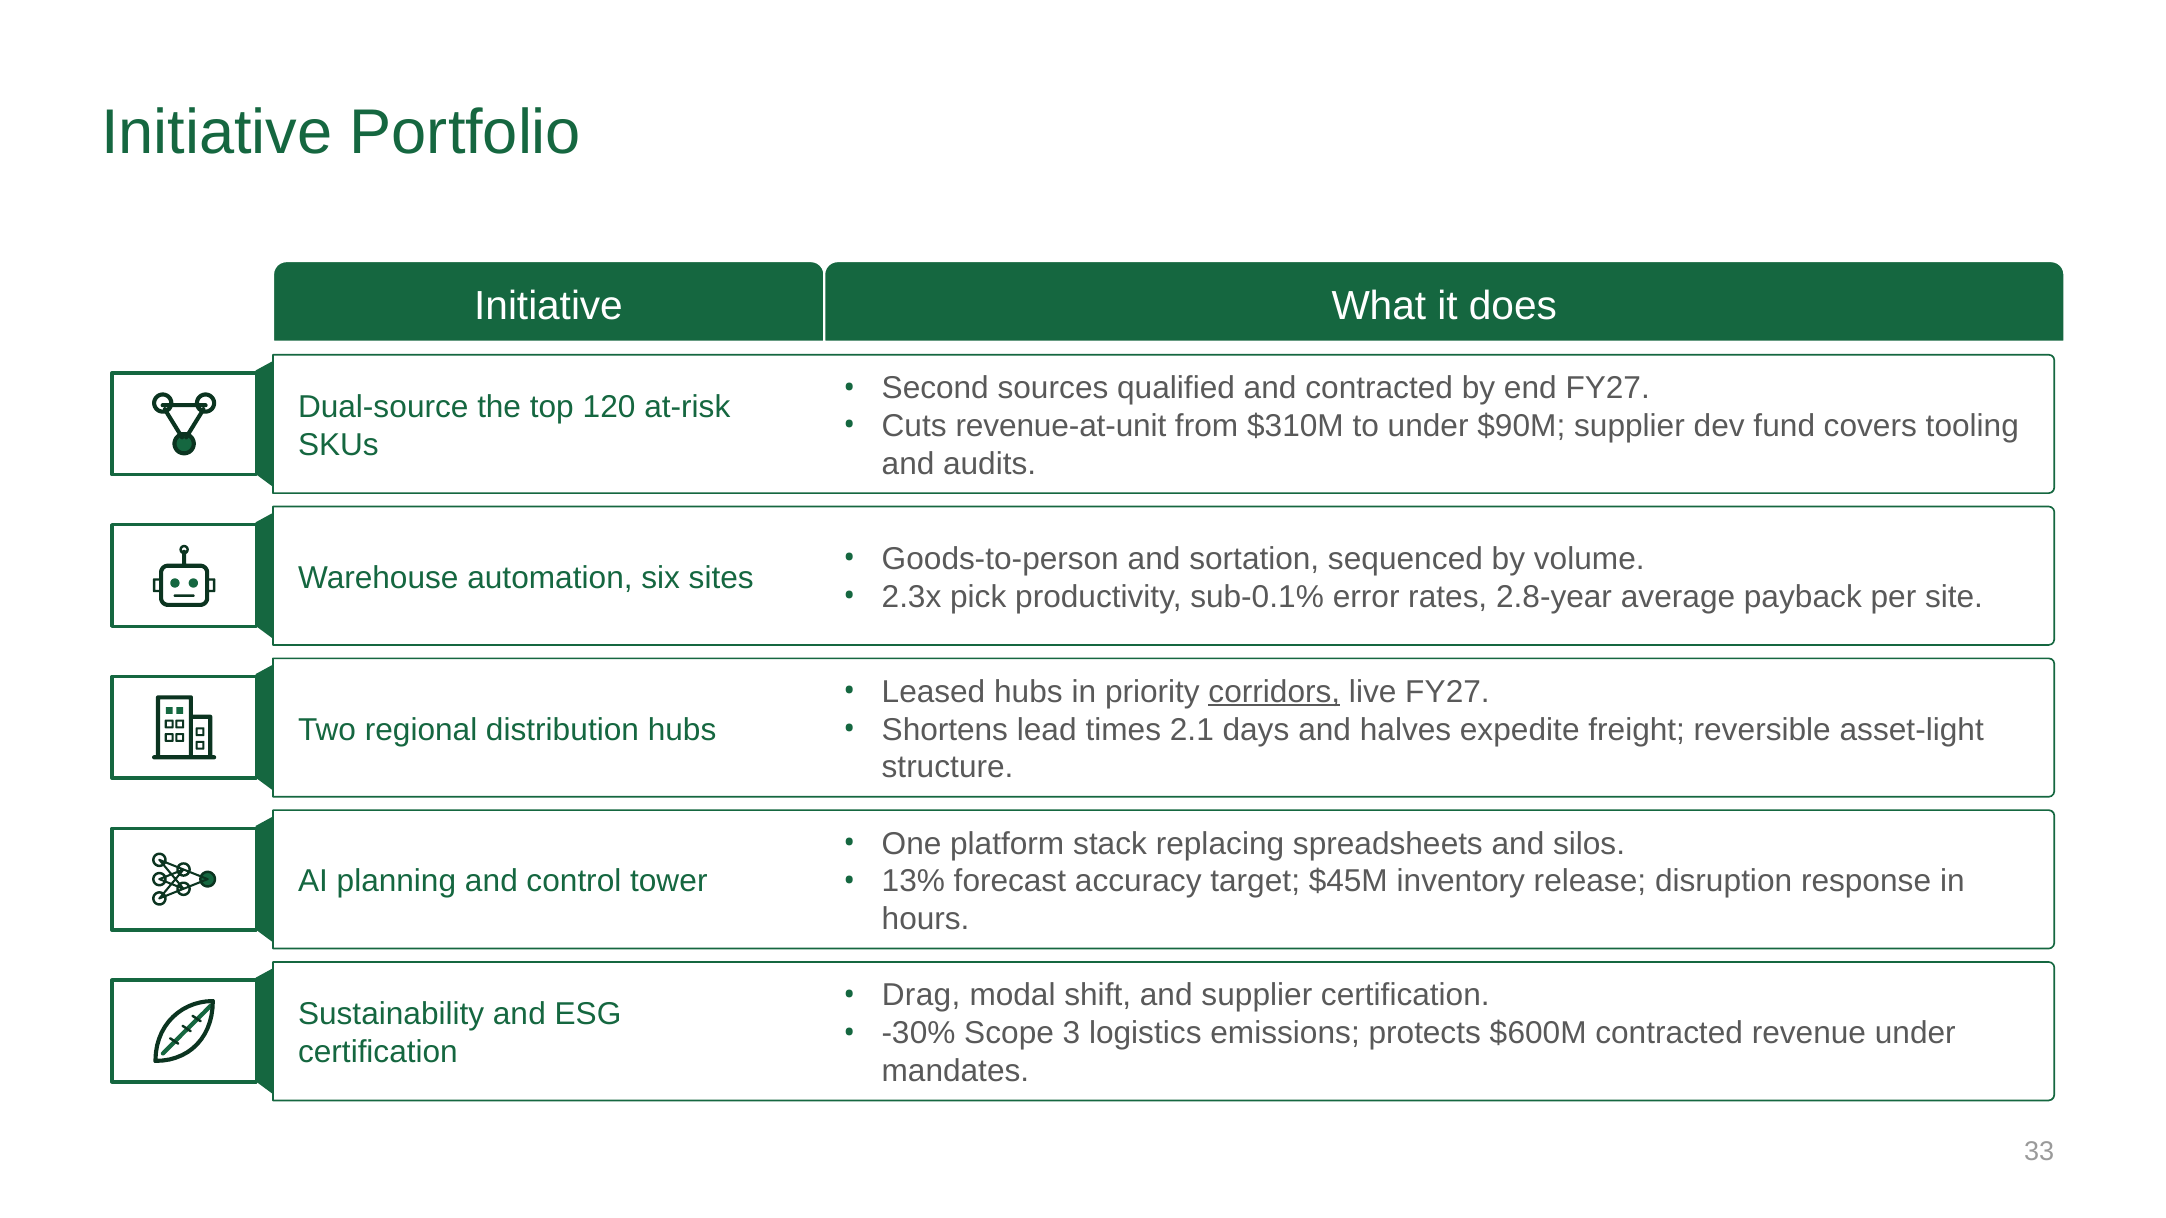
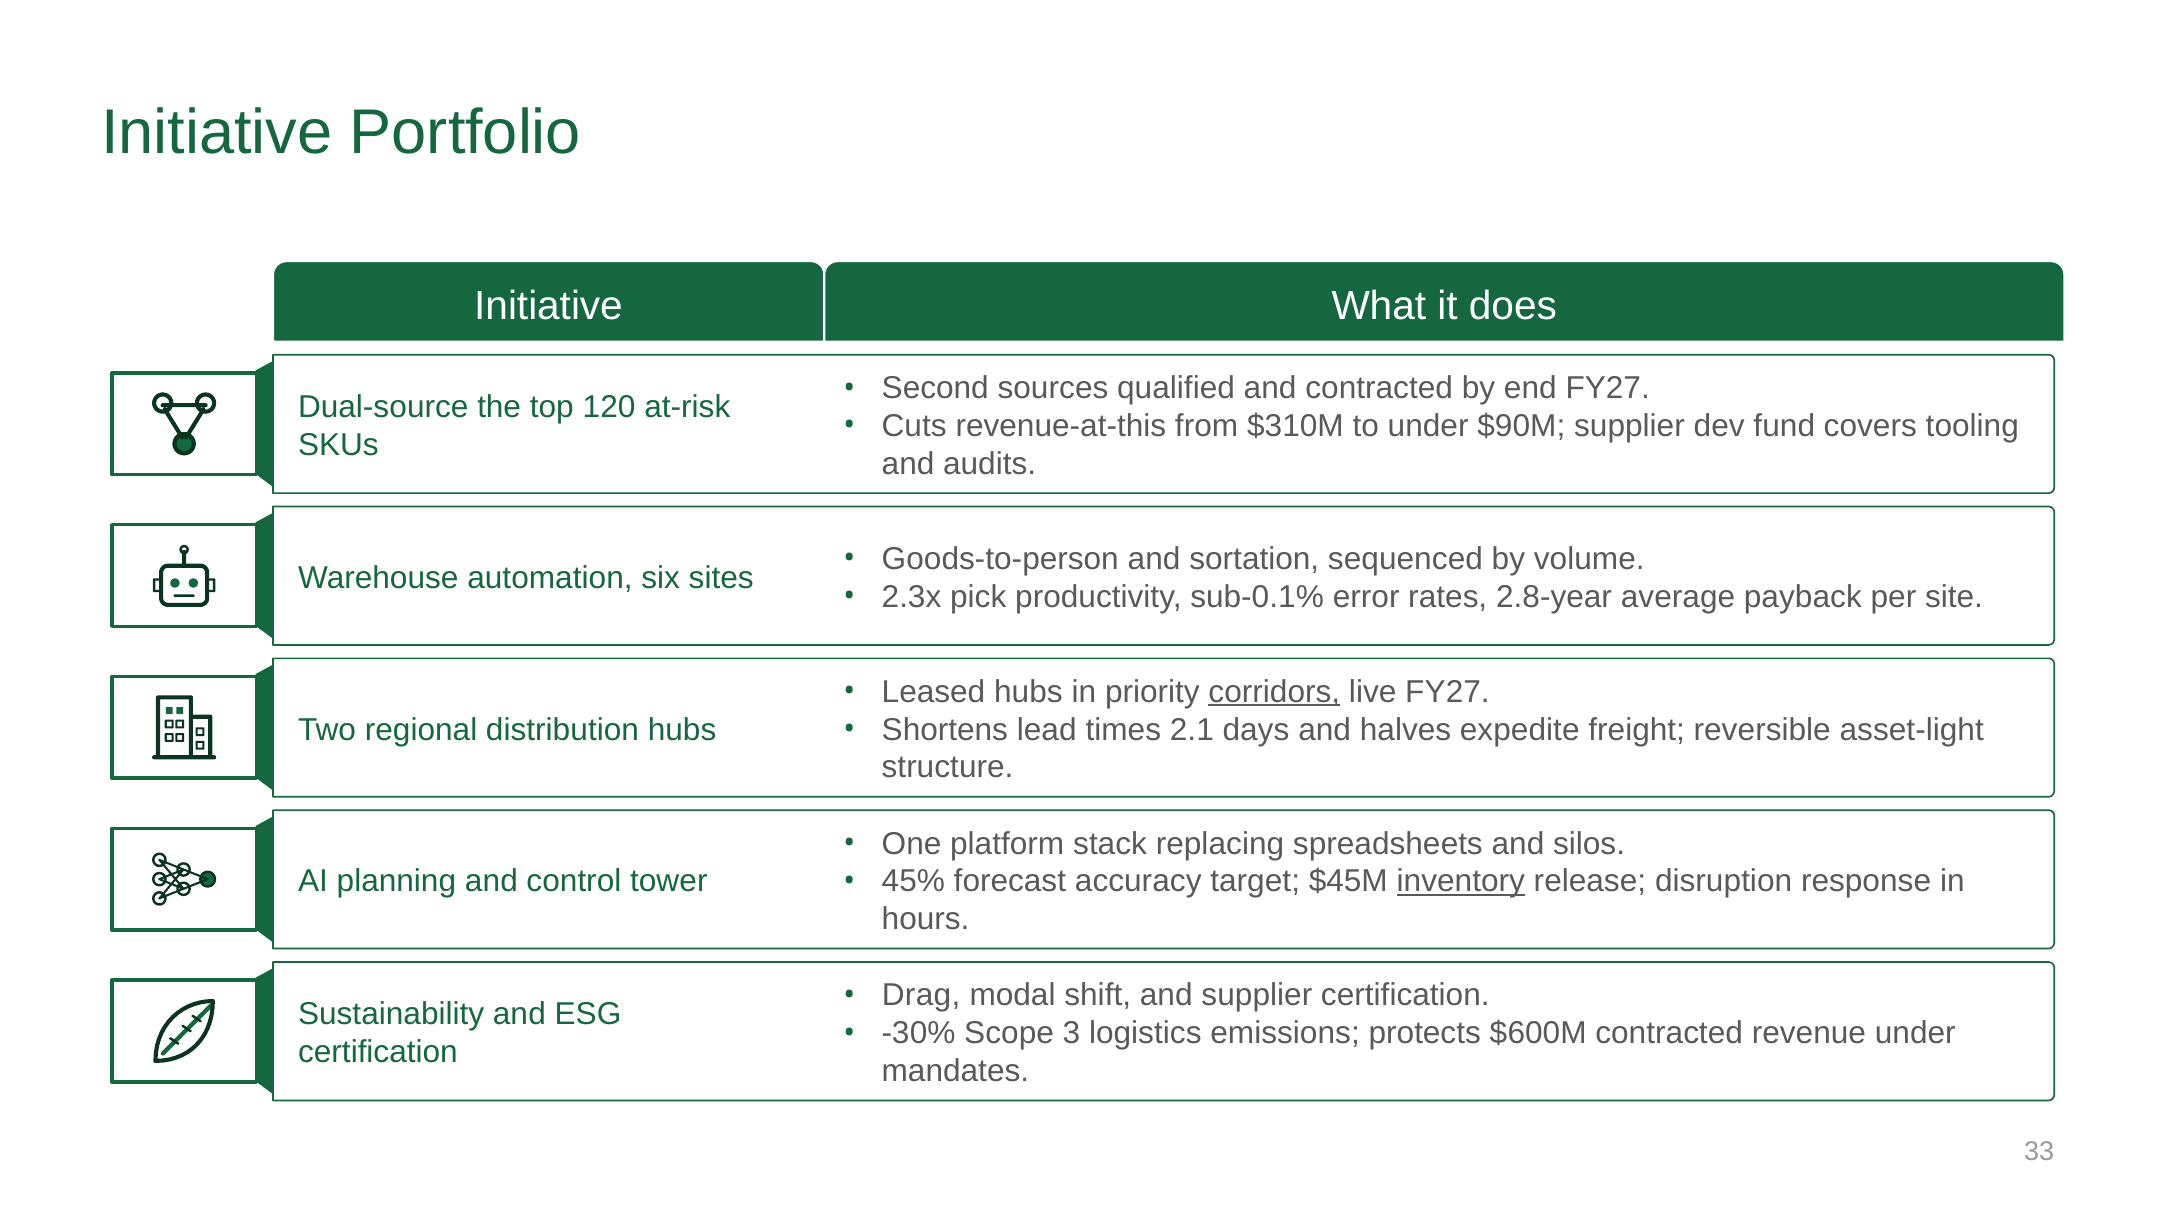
revenue-at-unit: revenue-at-unit -> revenue-at-this
13%: 13% -> 45%
inventory underline: none -> present
